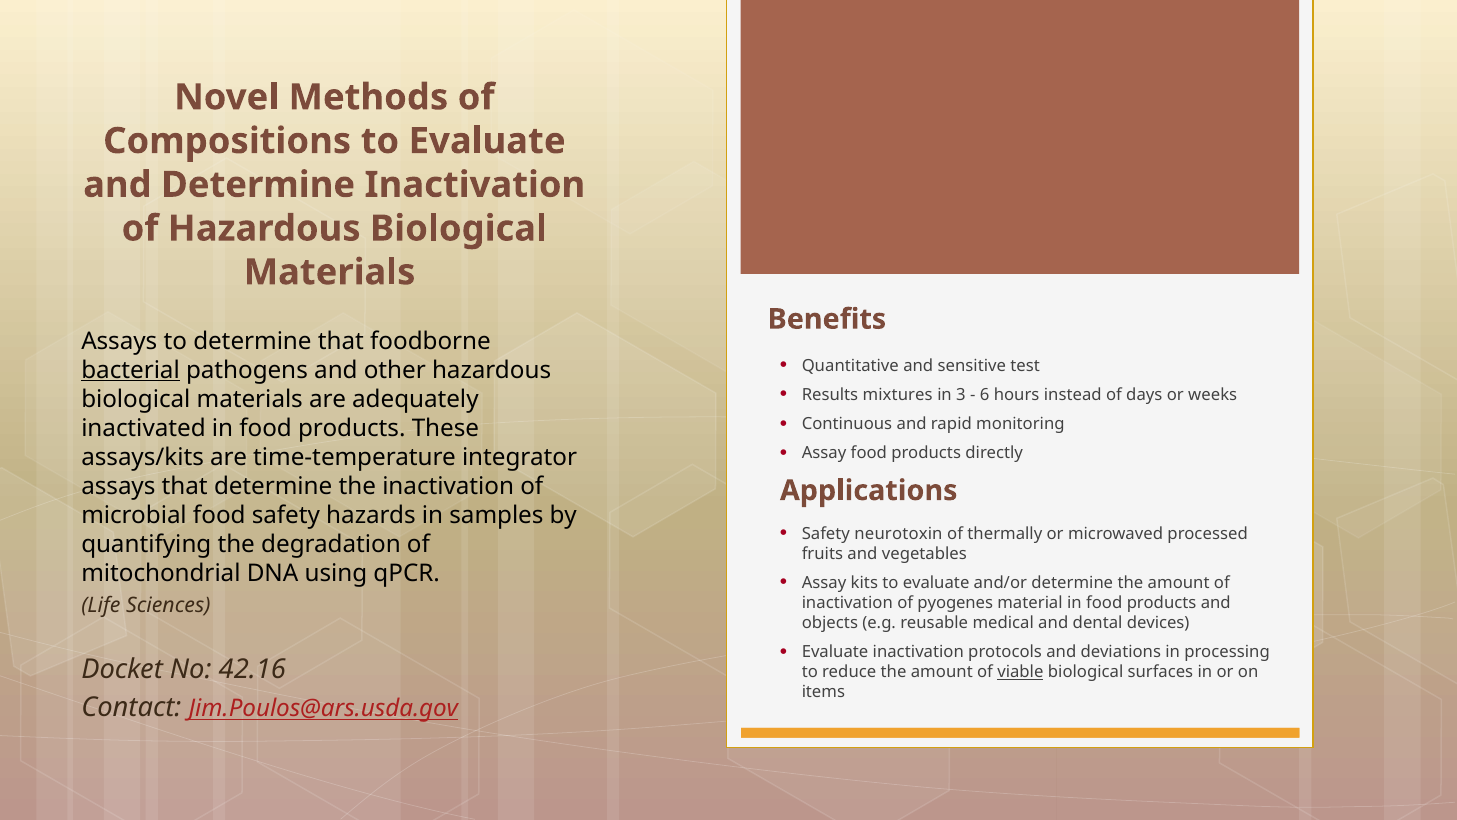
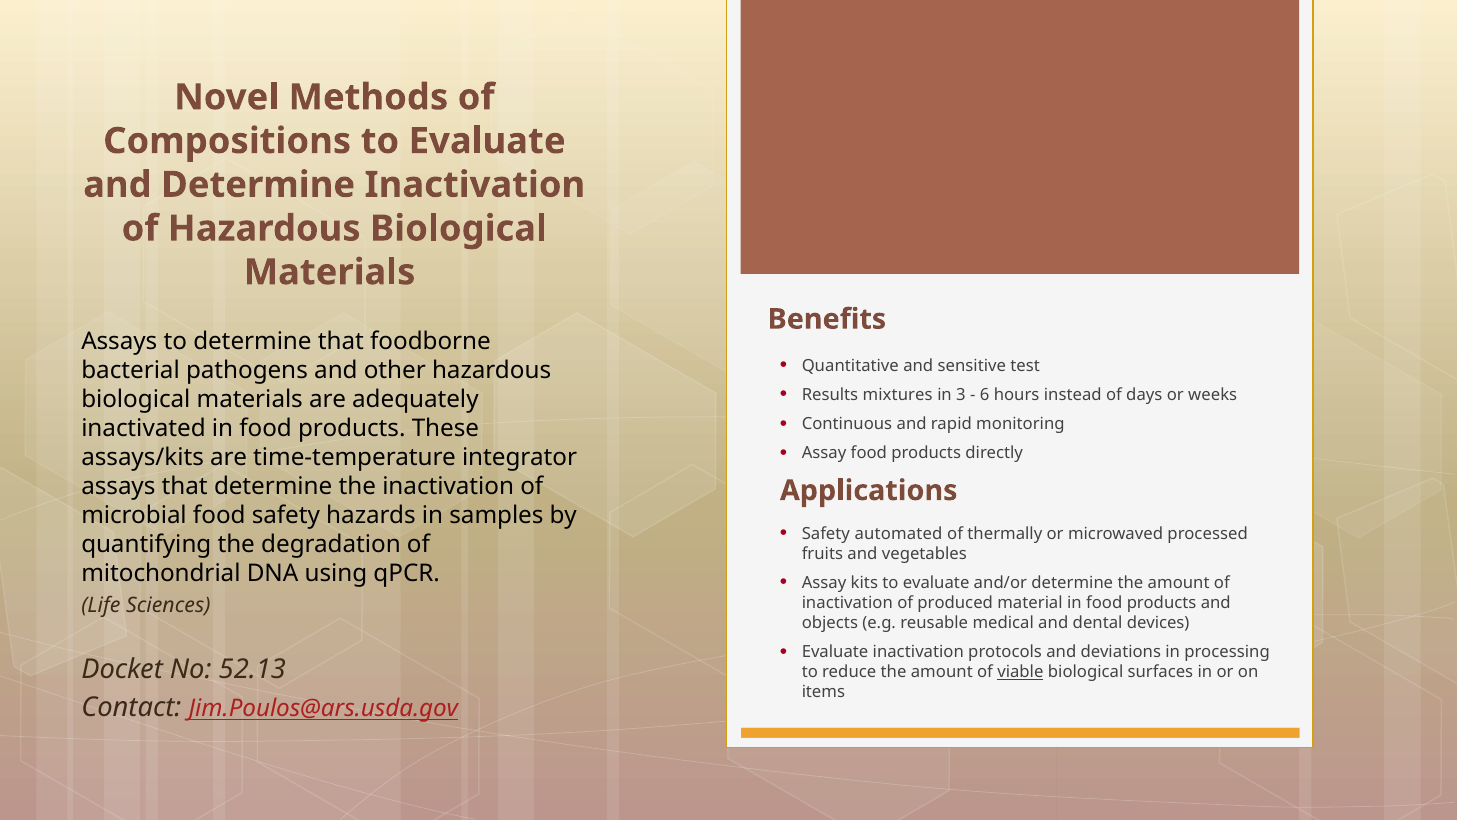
bacterial underline: present -> none
neurotoxin: neurotoxin -> automated
pyogenes: pyogenes -> produced
42.16: 42.16 -> 52.13
